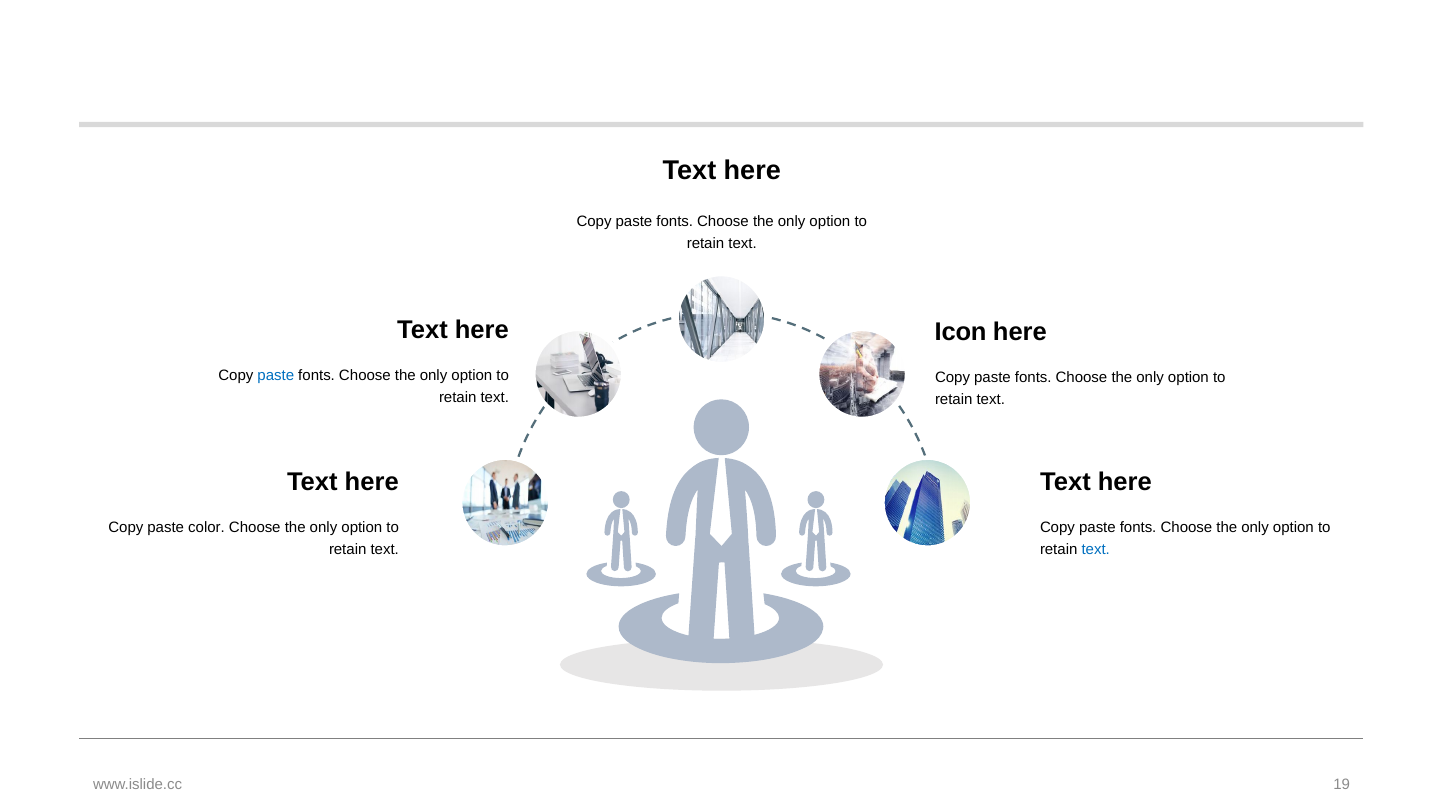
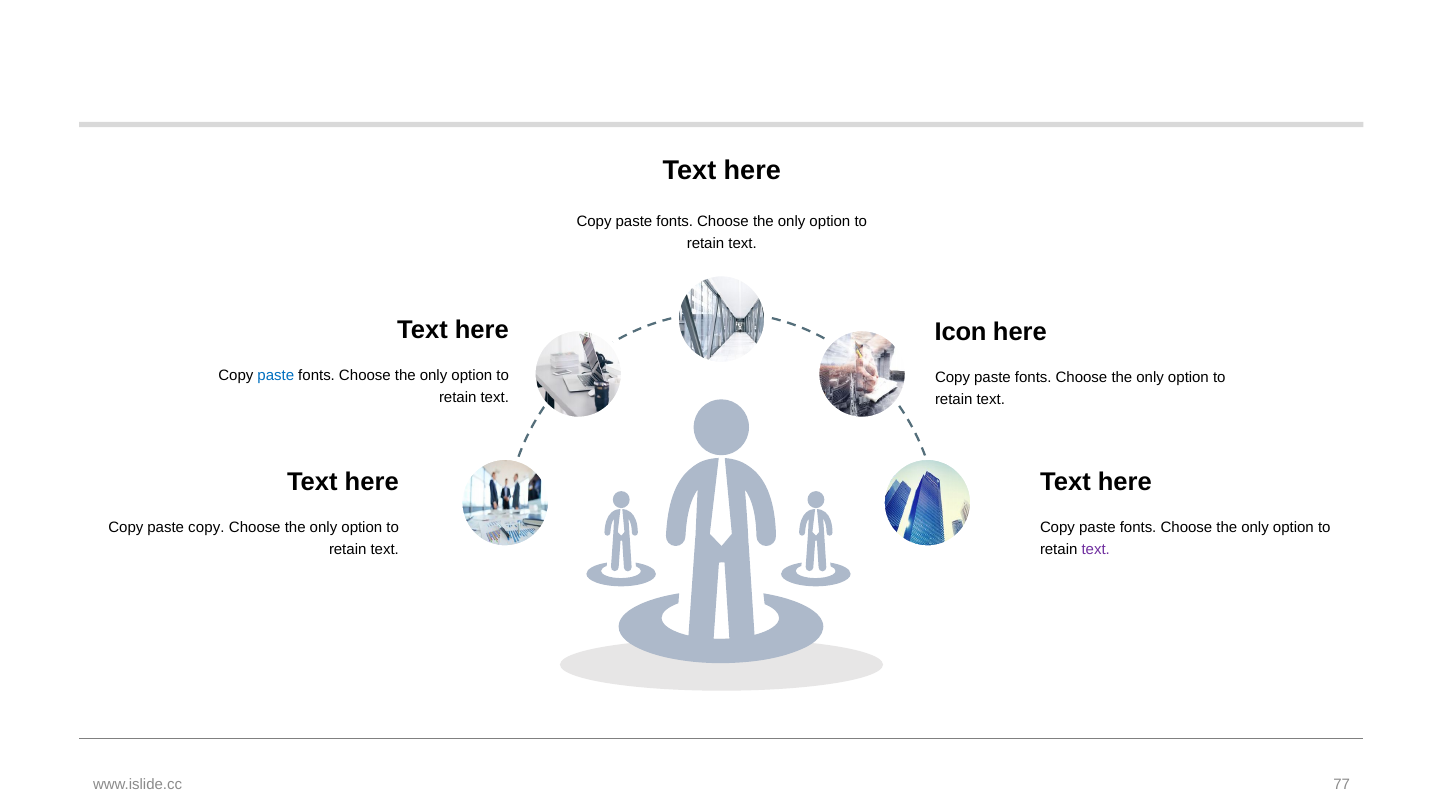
paste color: color -> copy
text at (1096, 549) colour: blue -> purple
19: 19 -> 77
